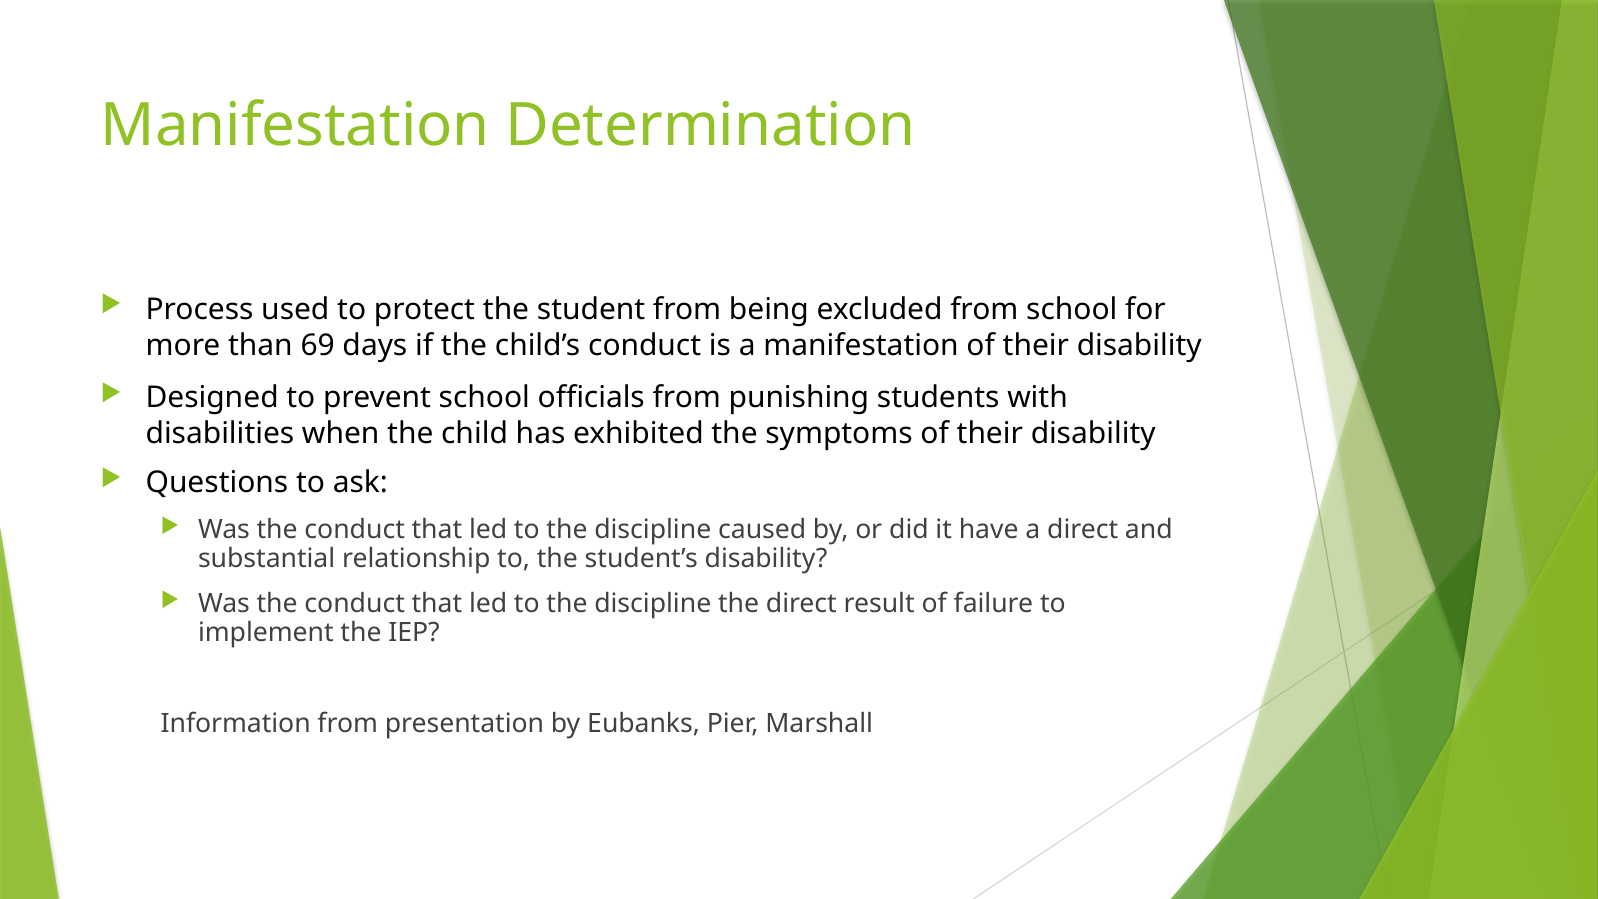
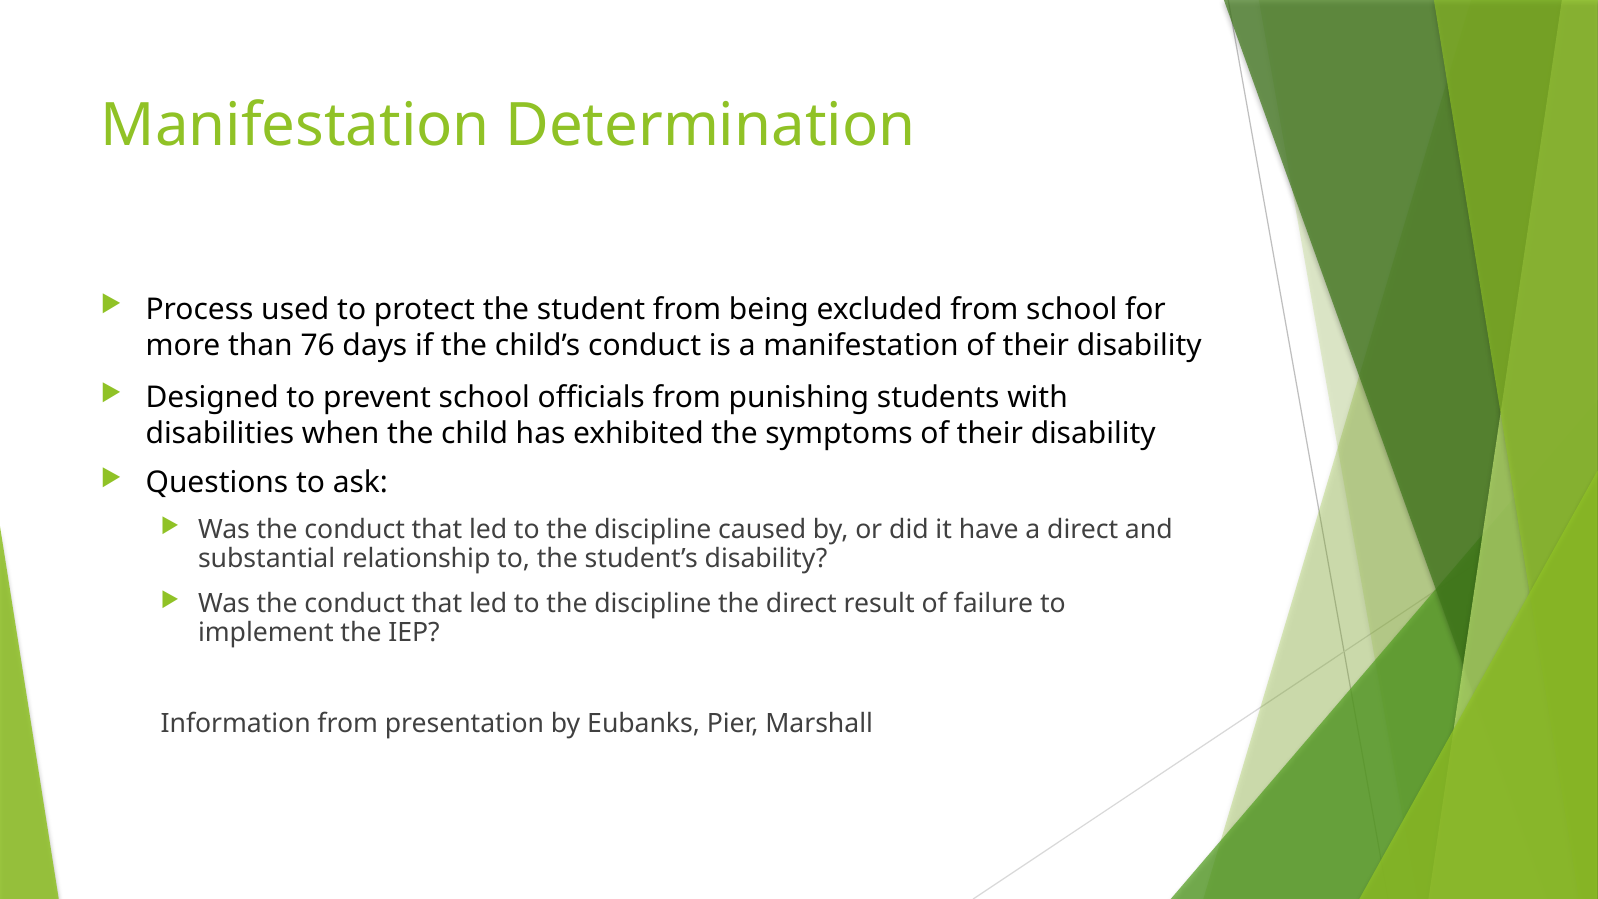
69: 69 -> 76
